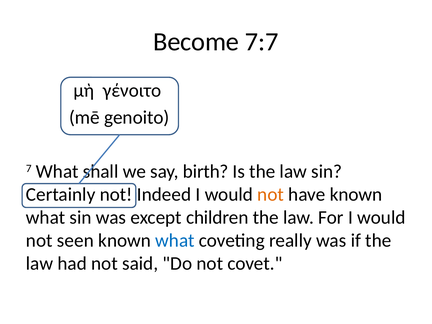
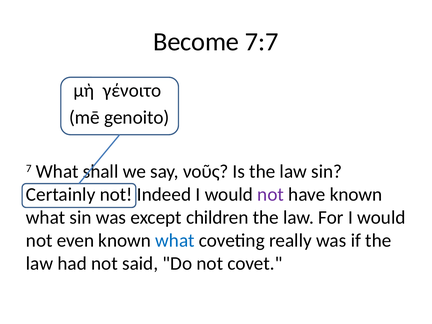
birth: birth -> νοῦς
not at (271, 194) colour: orange -> purple
seen: seen -> even
